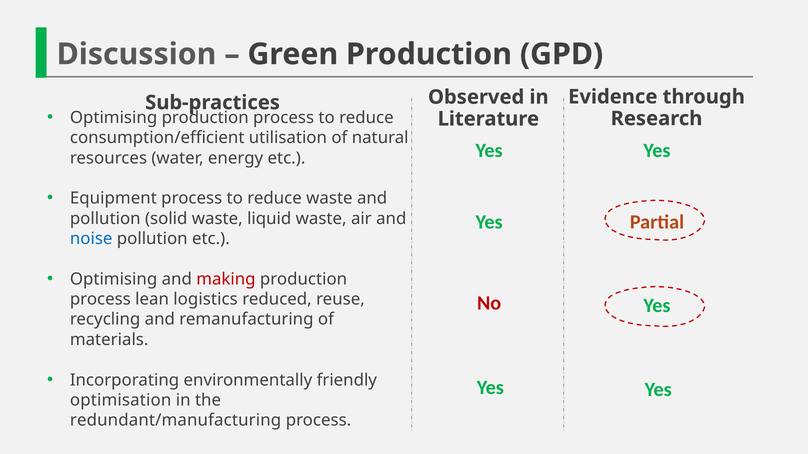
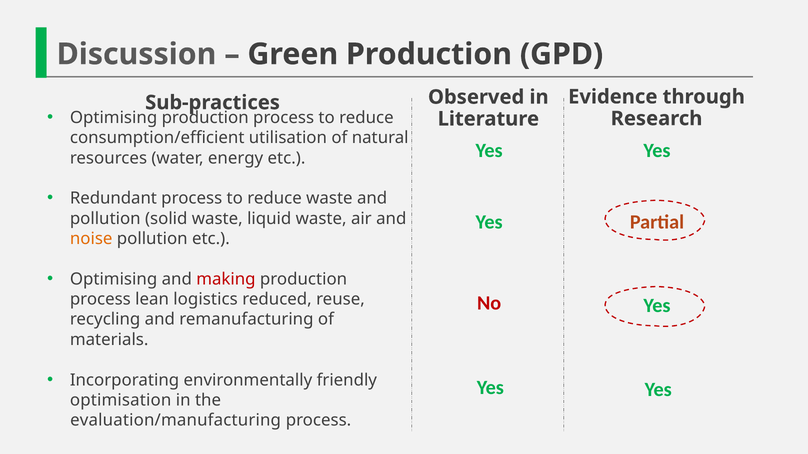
Equipment: Equipment -> Redundant
noise colour: blue -> orange
redundant/manufacturing: redundant/manufacturing -> evaluation/manufacturing
